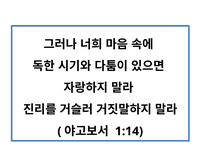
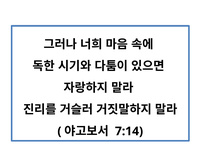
1:14: 1:14 -> 7:14
